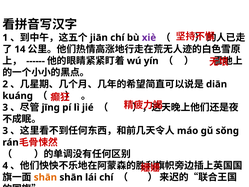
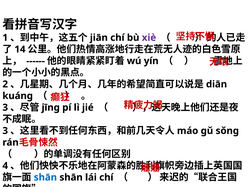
shān at (45, 177) colour: orange -> blue
